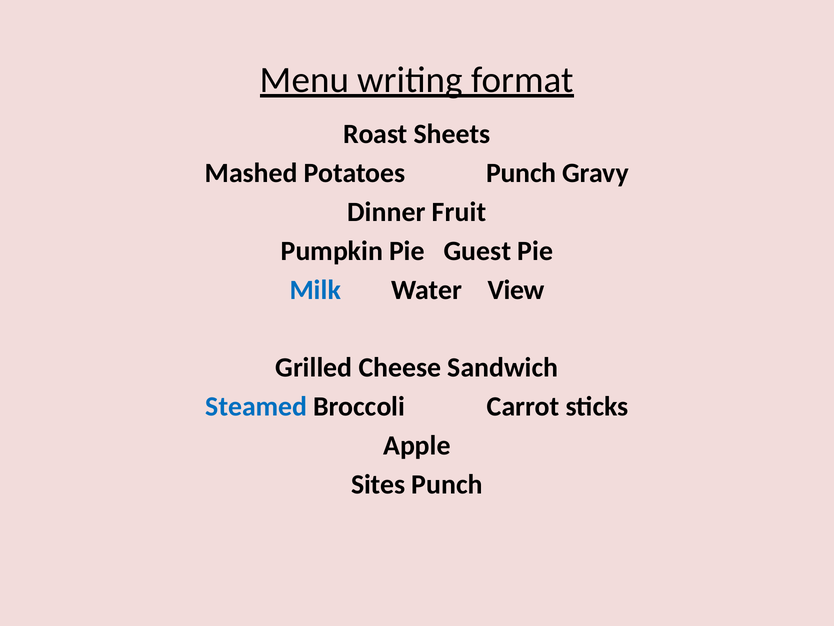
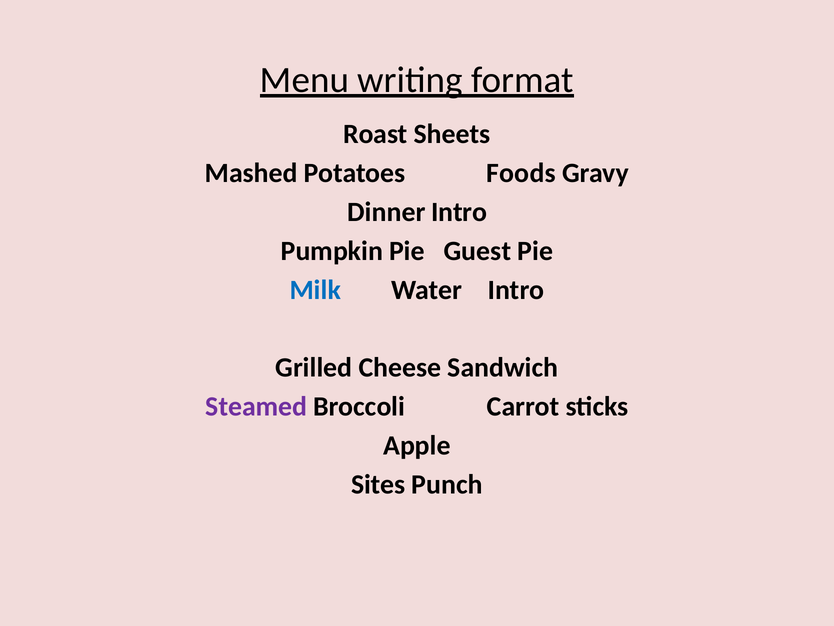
Potatoes Punch: Punch -> Foods
Dinner Fruit: Fruit -> Intro
Water View: View -> Intro
Steamed colour: blue -> purple
